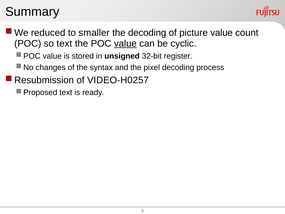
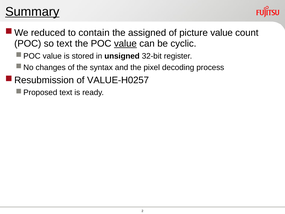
Summary underline: none -> present
smaller: smaller -> contain
the decoding: decoding -> assigned
VIDEO-H0257: VIDEO-H0257 -> VALUE-H0257
